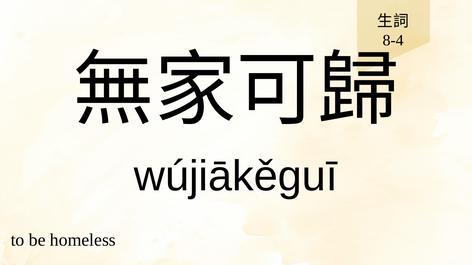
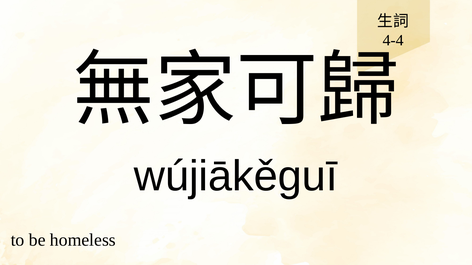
8-4: 8-4 -> 4-4
